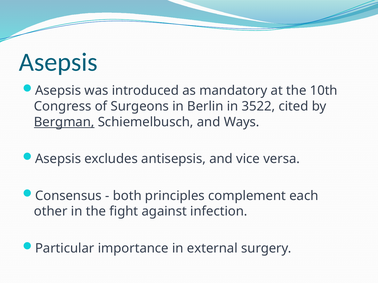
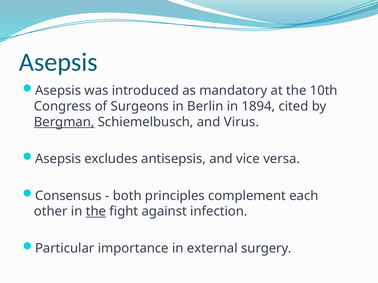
3522: 3522 -> 1894
Ways: Ways -> Virus
the at (96, 212) underline: none -> present
